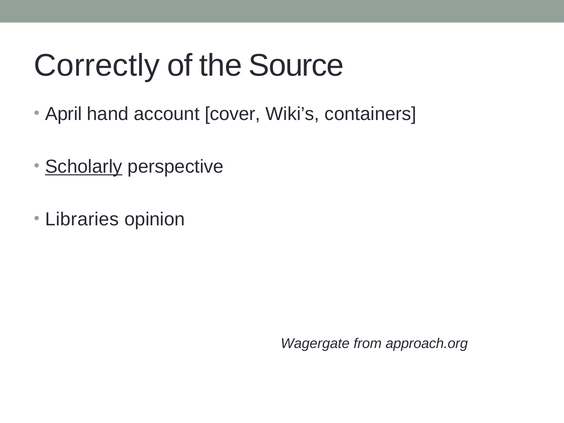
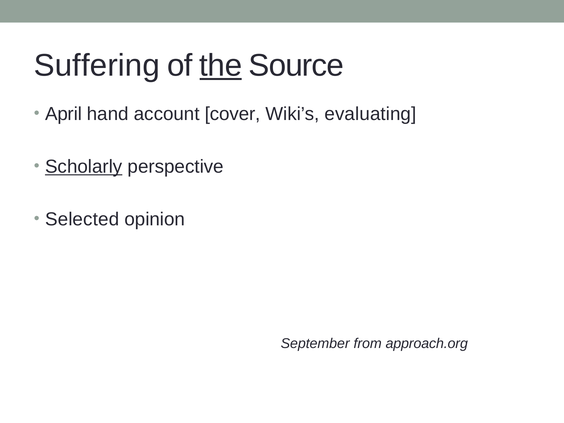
Correctly: Correctly -> Suffering
the underline: none -> present
containers: containers -> evaluating
Libraries: Libraries -> Selected
Wagergate: Wagergate -> September
